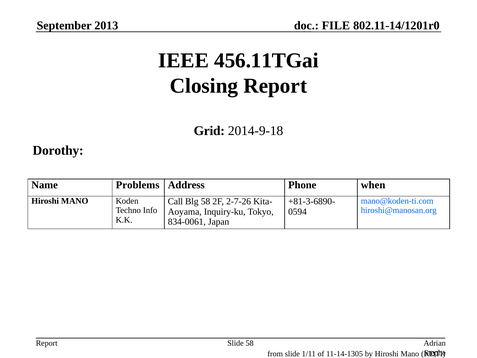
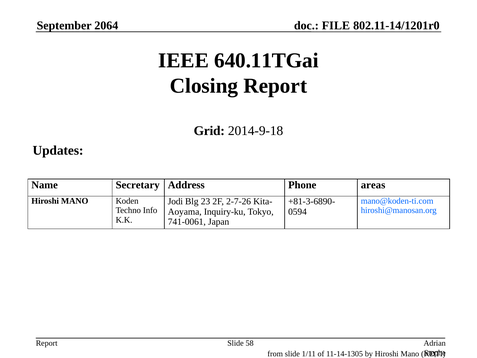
2013: 2013 -> 2064
456.11TGai: 456.11TGai -> 640.11TGai
Dorothy: Dorothy -> Updates
Problems: Problems -> Secretary
when: when -> areas
Call: Call -> Jodi
Blg 58: 58 -> 23
834-0061: 834-0061 -> 741-0061
